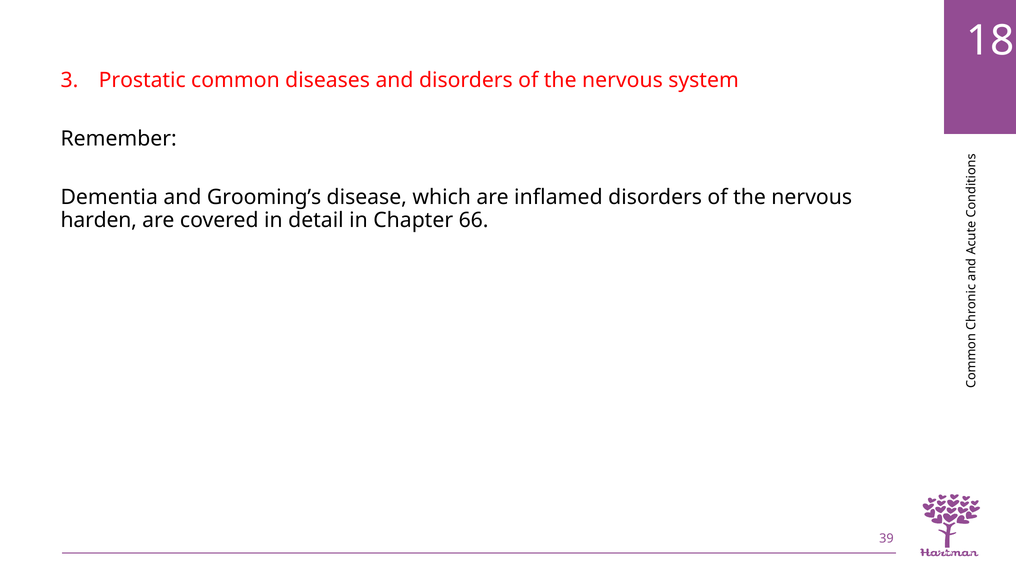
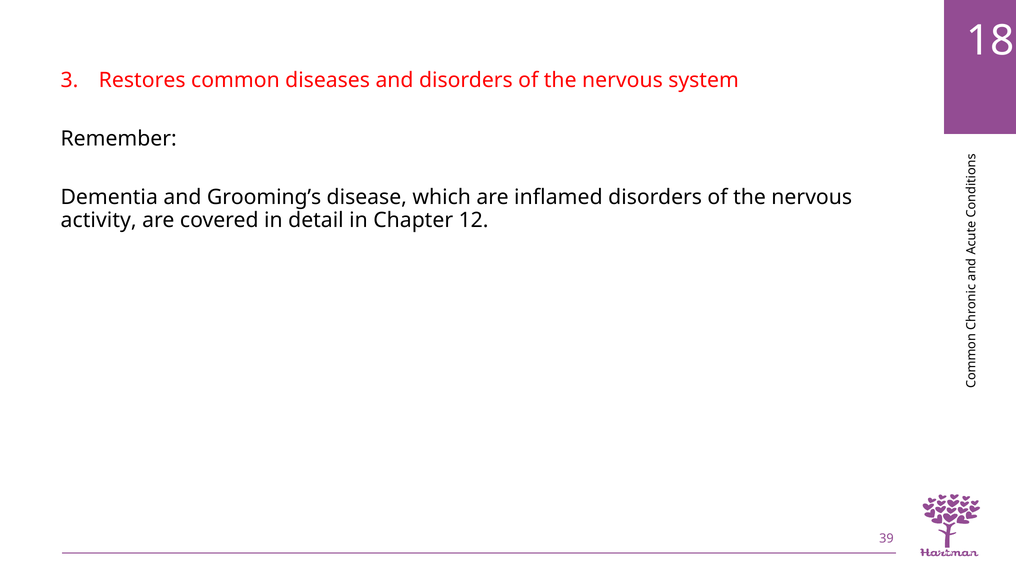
Prostatic: Prostatic -> Restores
harden: harden -> activity
66: 66 -> 12
